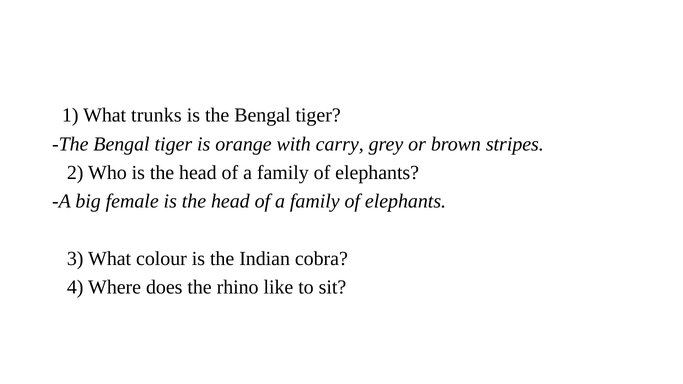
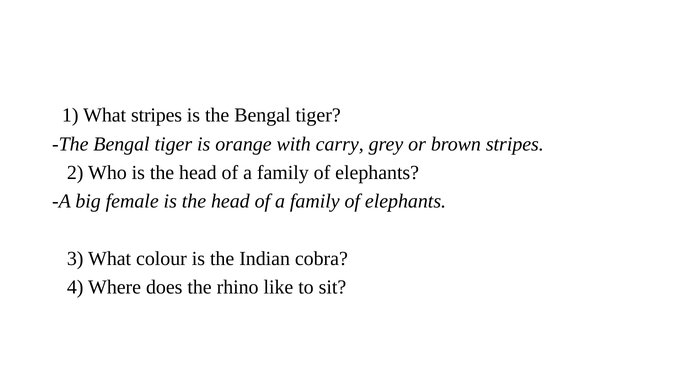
What trunks: trunks -> stripes
